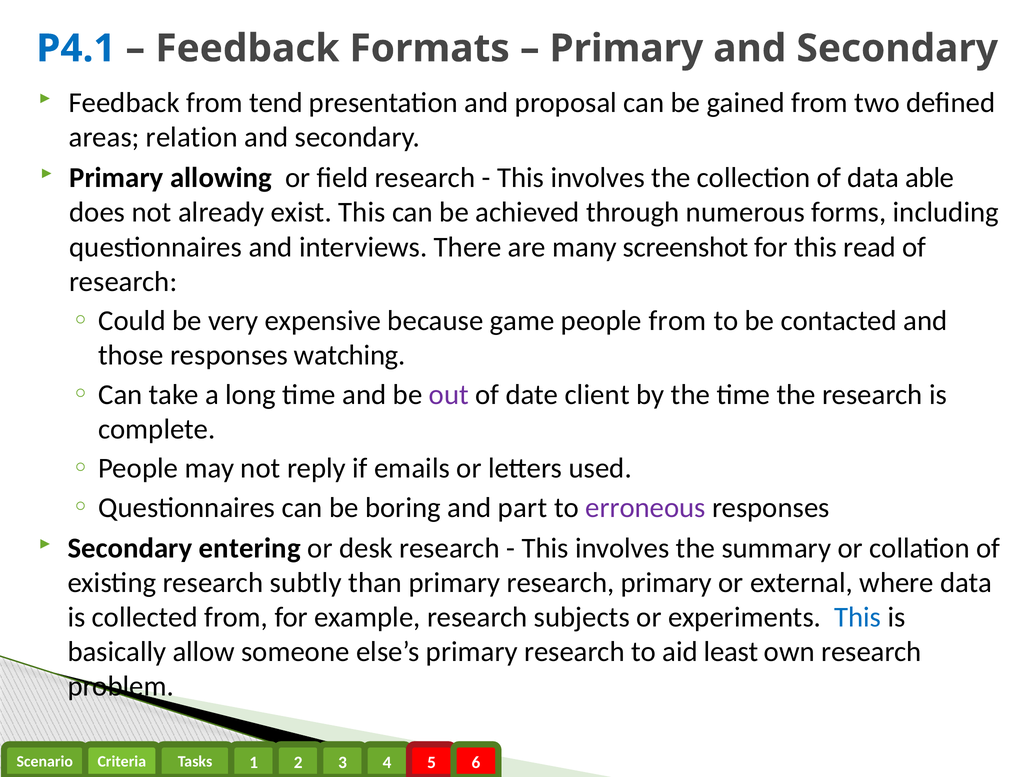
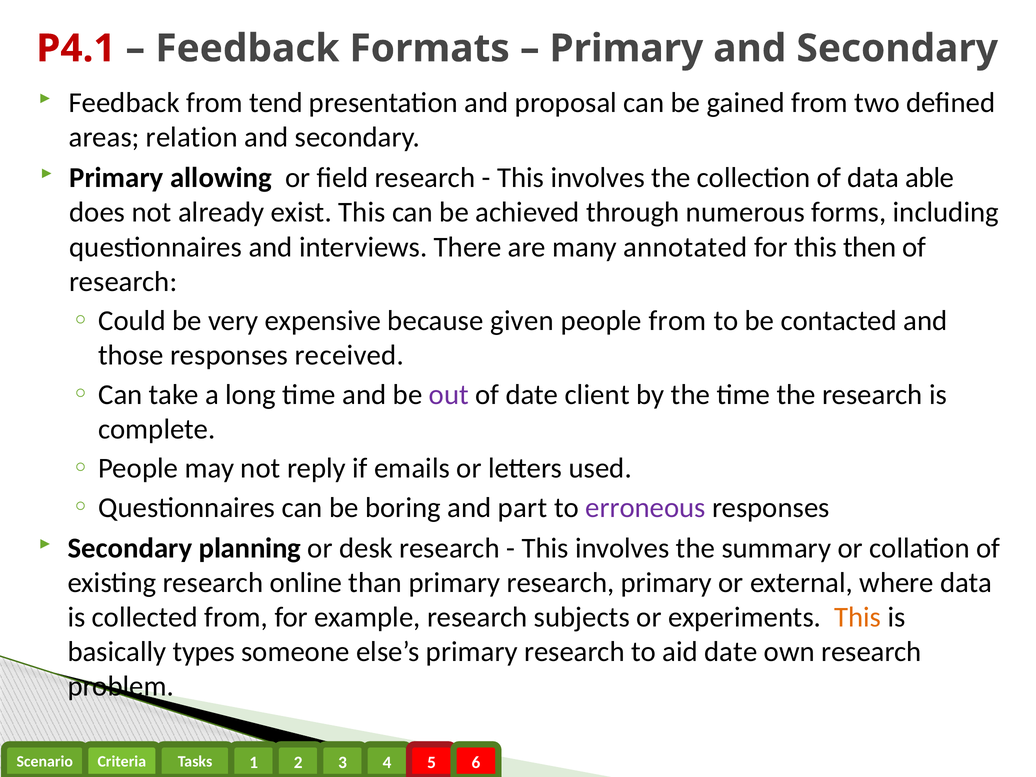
P4.1 colour: blue -> red
screenshot: screenshot -> annotated
read: read -> then
game: game -> given
watching: watching -> received
entering: entering -> planning
subtly: subtly -> online
This at (858, 617) colour: blue -> orange
allow: allow -> types
aid least: least -> date
